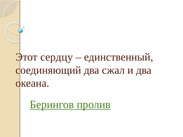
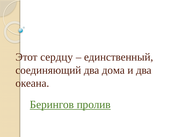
сжал: сжал -> дома
